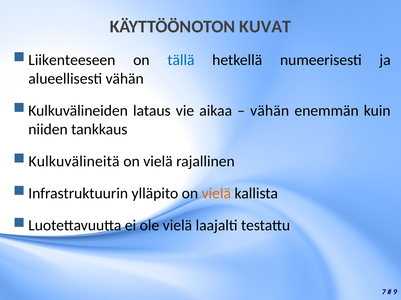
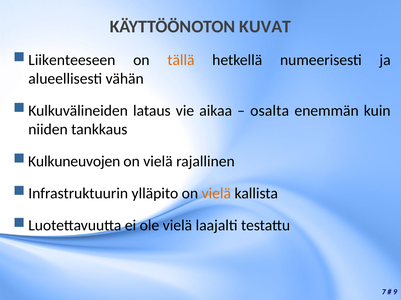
tällä colour: blue -> orange
vähän at (270, 111): vähän -> osalta
Kulkuvälineitä: Kulkuvälineitä -> Kulkuneuvojen
